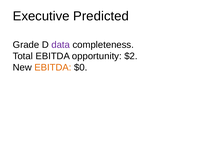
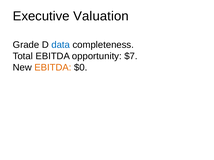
Predicted: Predicted -> Valuation
data colour: purple -> blue
$2: $2 -> $7
